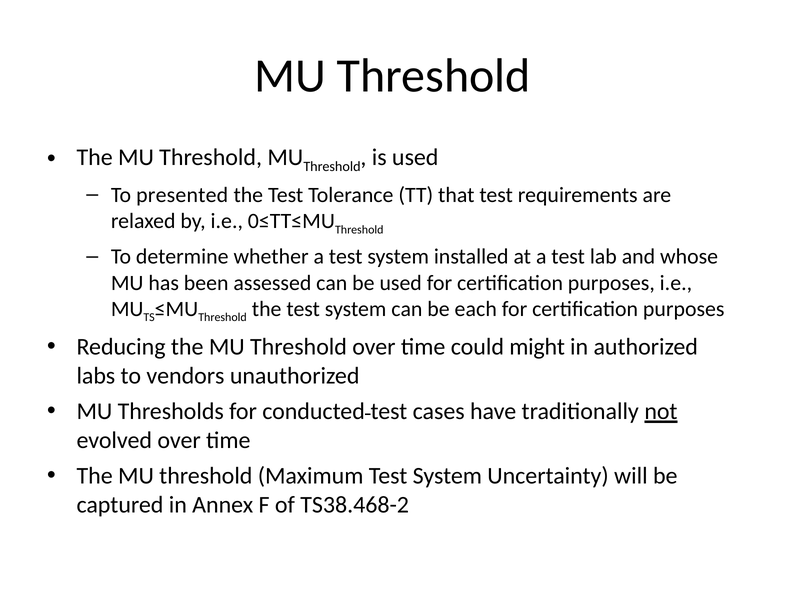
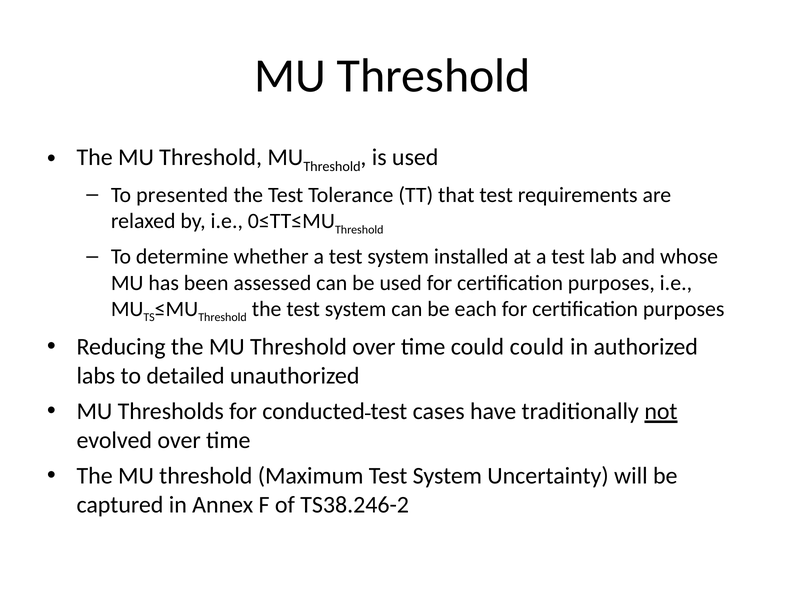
could might: might -> could
vendors: vendors -> detailed
TS38.468-2: TS38.468-2 -> TS38.246-2
